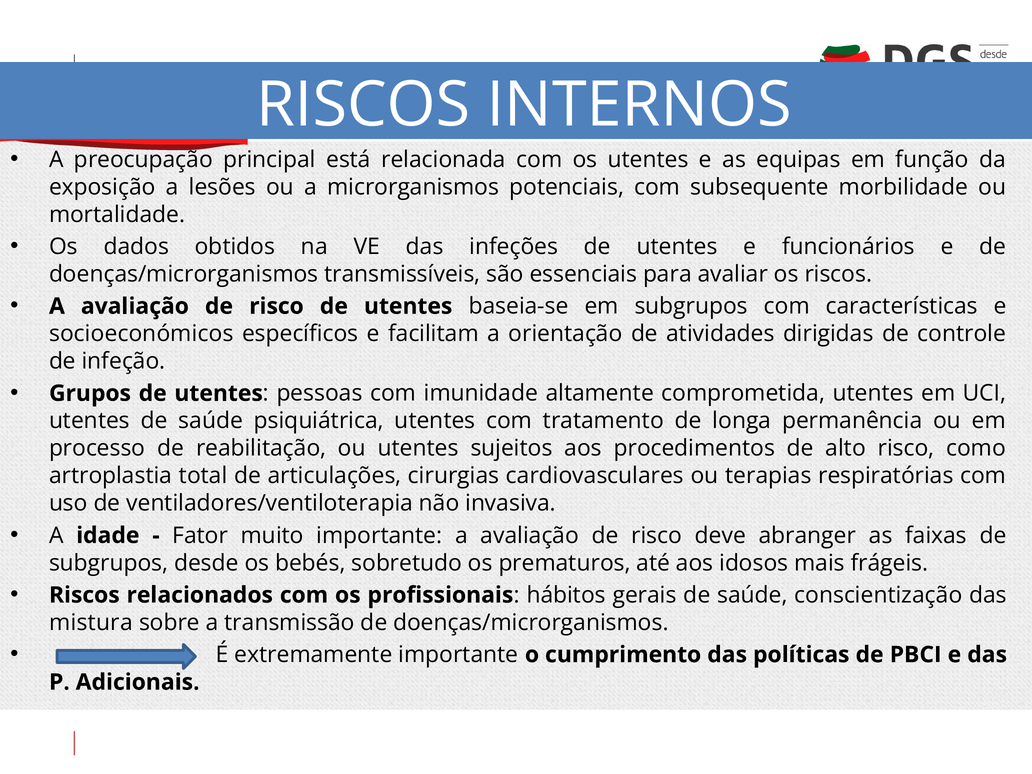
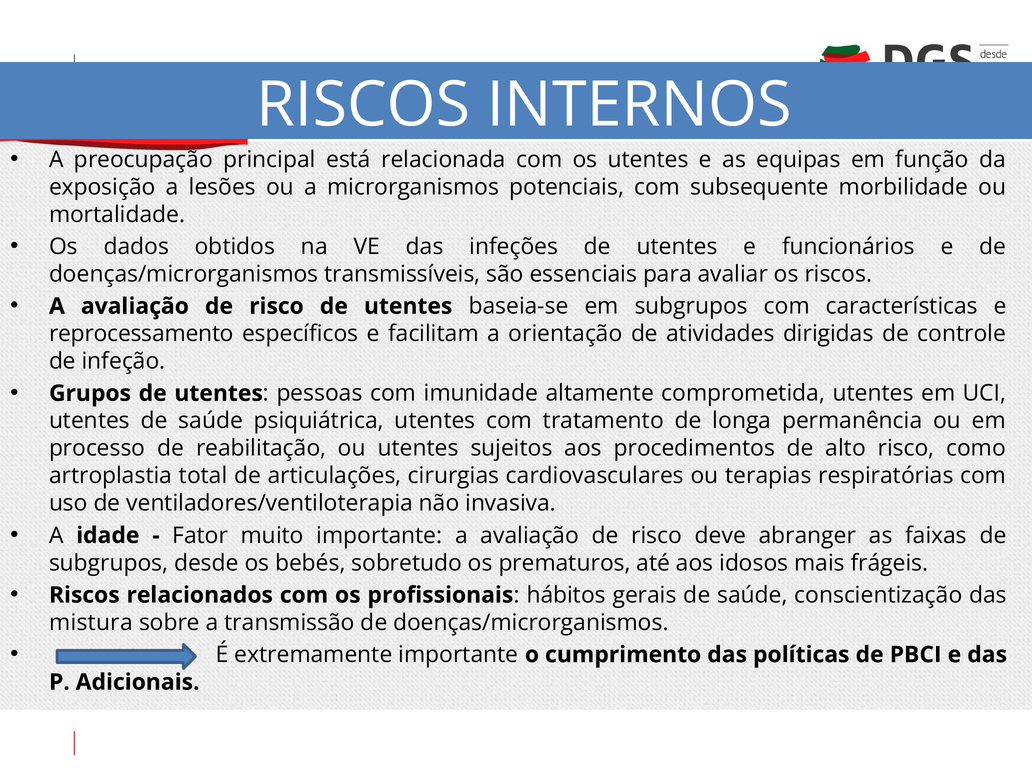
socioeconómicos: socioeconómicos -> reprocessamento
